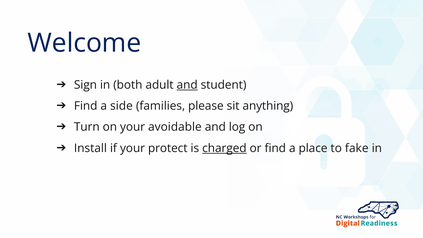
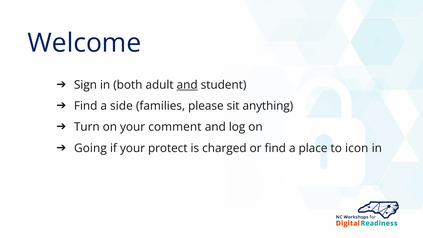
avoidable: avoidable -> comment
Install: Install -> Going
charged underline: present -> none
fake: fake -> icon
